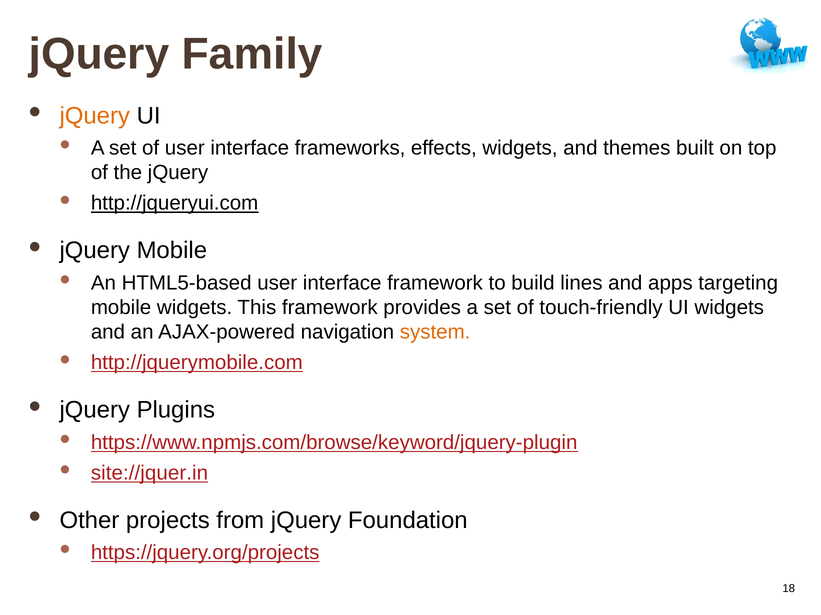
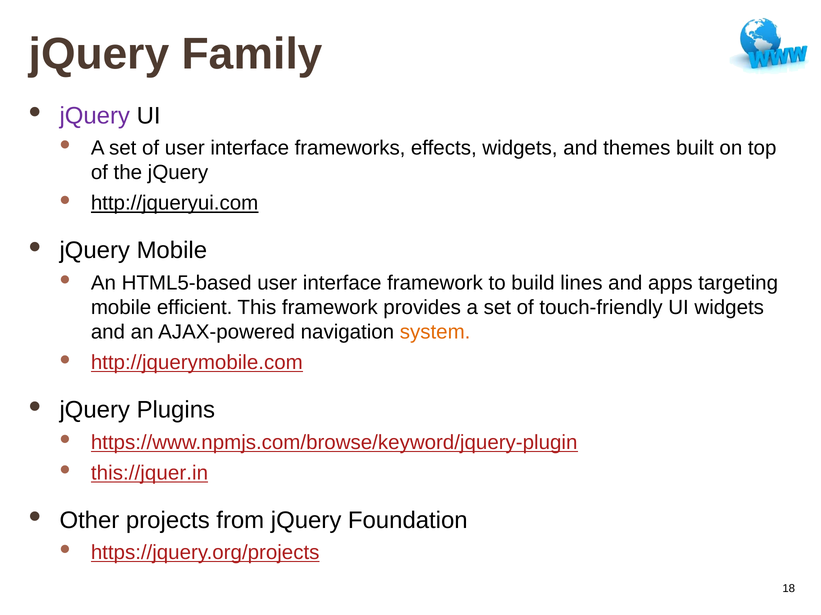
jQuery at (95, 116) colour: orange -> purple
mobile widgets: widgets -> efficient
site://jquer.in: site://jquer.in -> this://jquer.in
